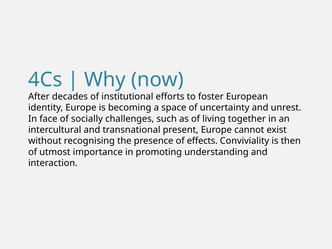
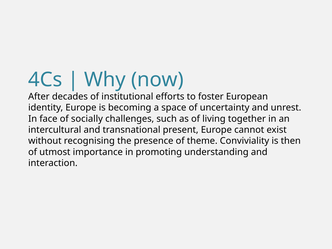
effects: effects -> theme
